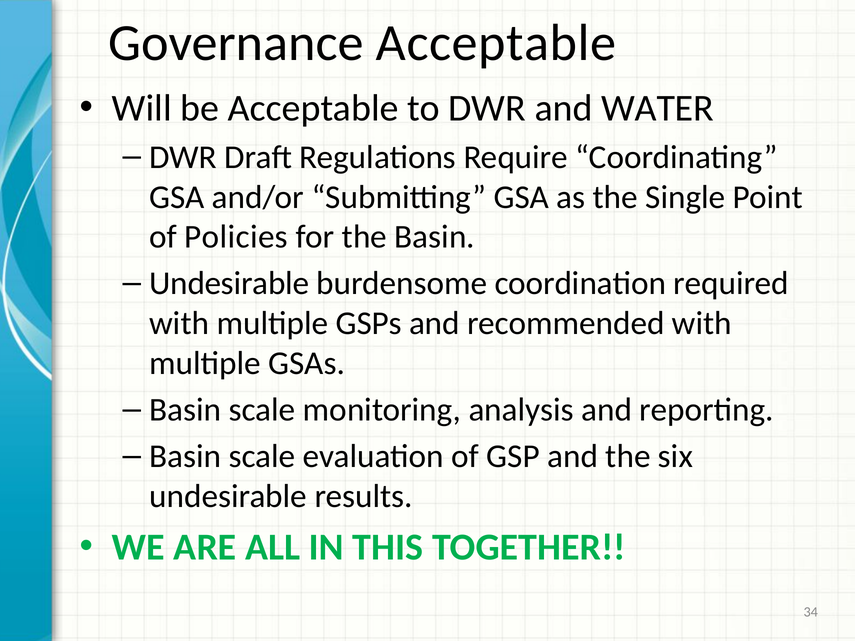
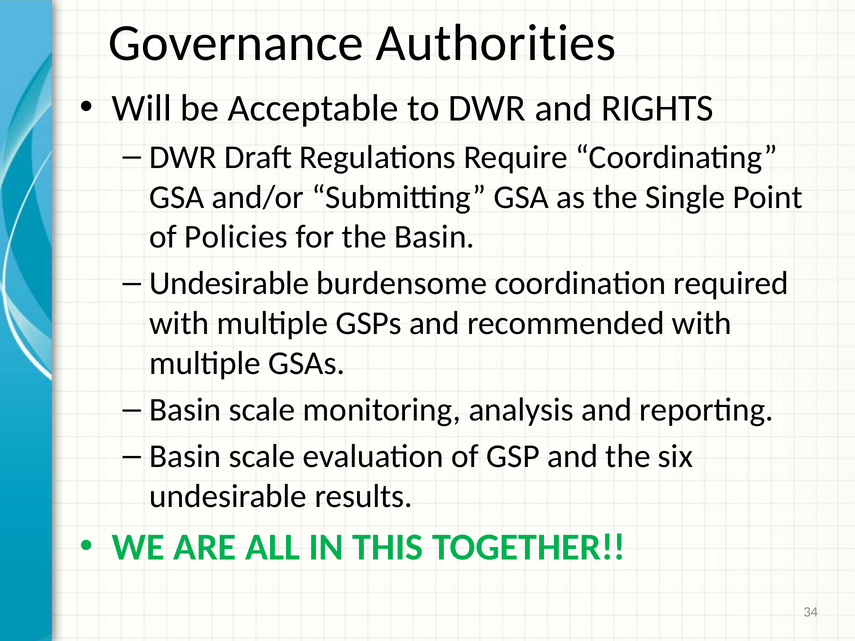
Governance Acceptable: Acceptable -> Authorities
WATER: WATER -> RIGHTS
